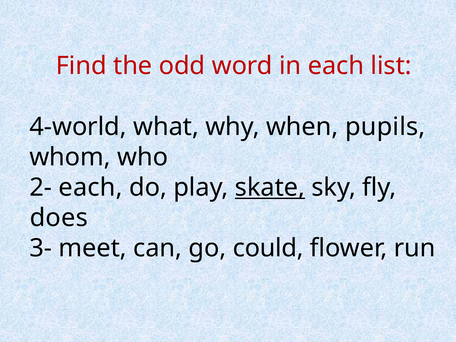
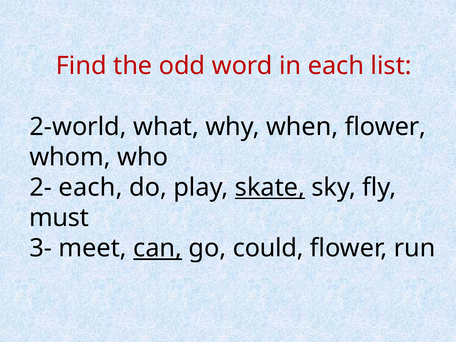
4-world: 4-world -> 2-world
when pupils: pupils -> flower
does: does -> must
can underline: none -> present
